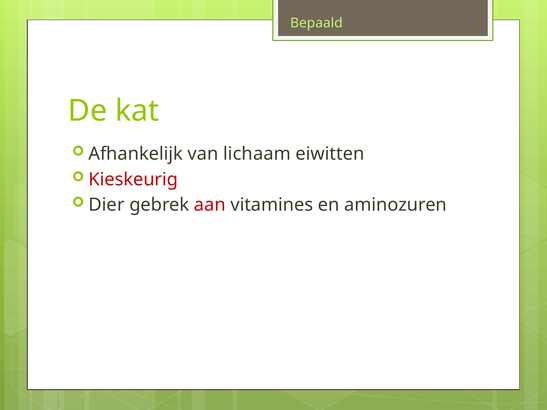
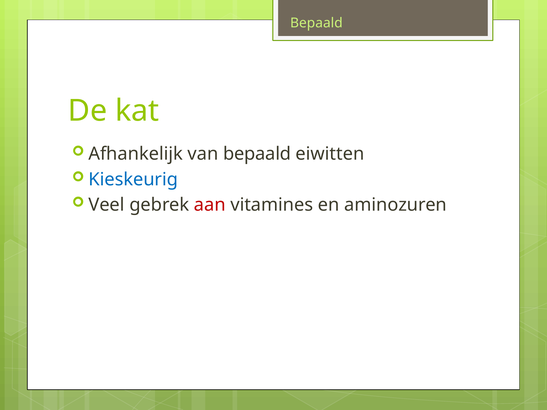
van lichaam: lichaam -> bepaald
Kieskeurig colour: red -> blue
Dier: Dier -> Veel
